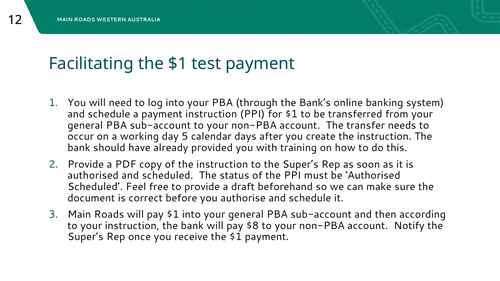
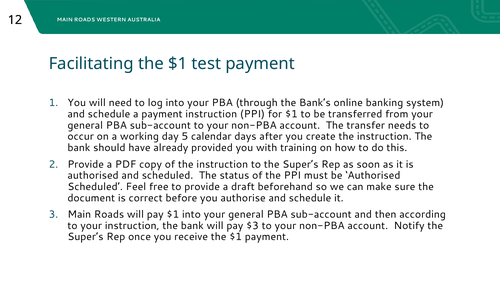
$8: $8 -> $3
